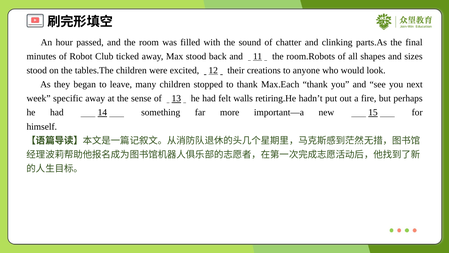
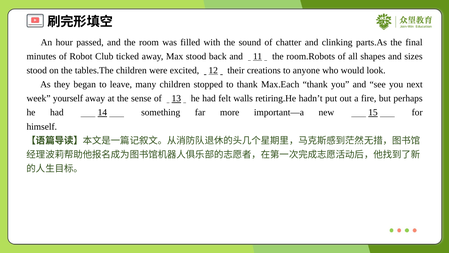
specific: specific -> yourself
